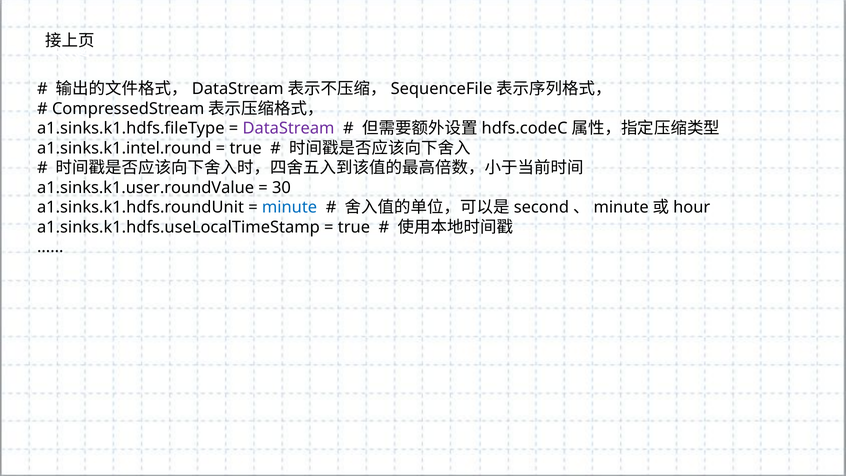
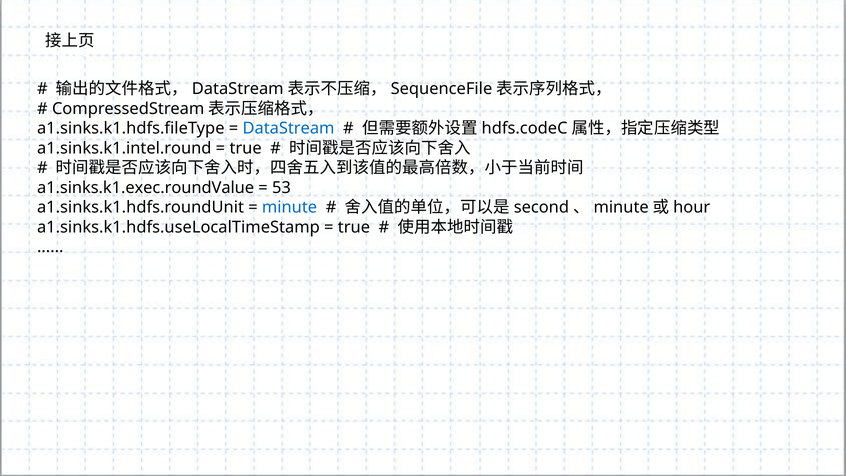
DataStream colour: purple -> blue
a1.sinks.k1.user.roundValue: a1.sinks.k1.user.roundValue -> a1.sinks.k1.exec.roundValue
30: 30 -> 53
